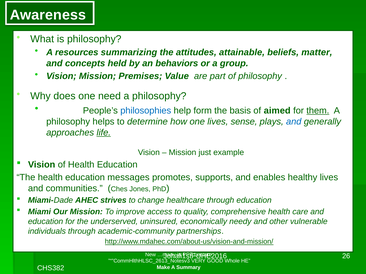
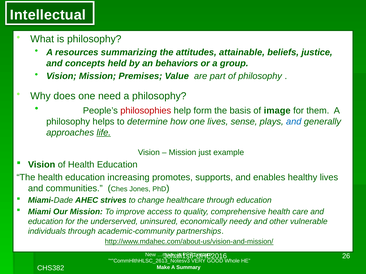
Awareness: Awareness -> Intellectual
matter: matter -> justice
philosophies colour: blue -> red
aimed: aimed -> image
them underline: present -> none
messages: messages -> increasing
